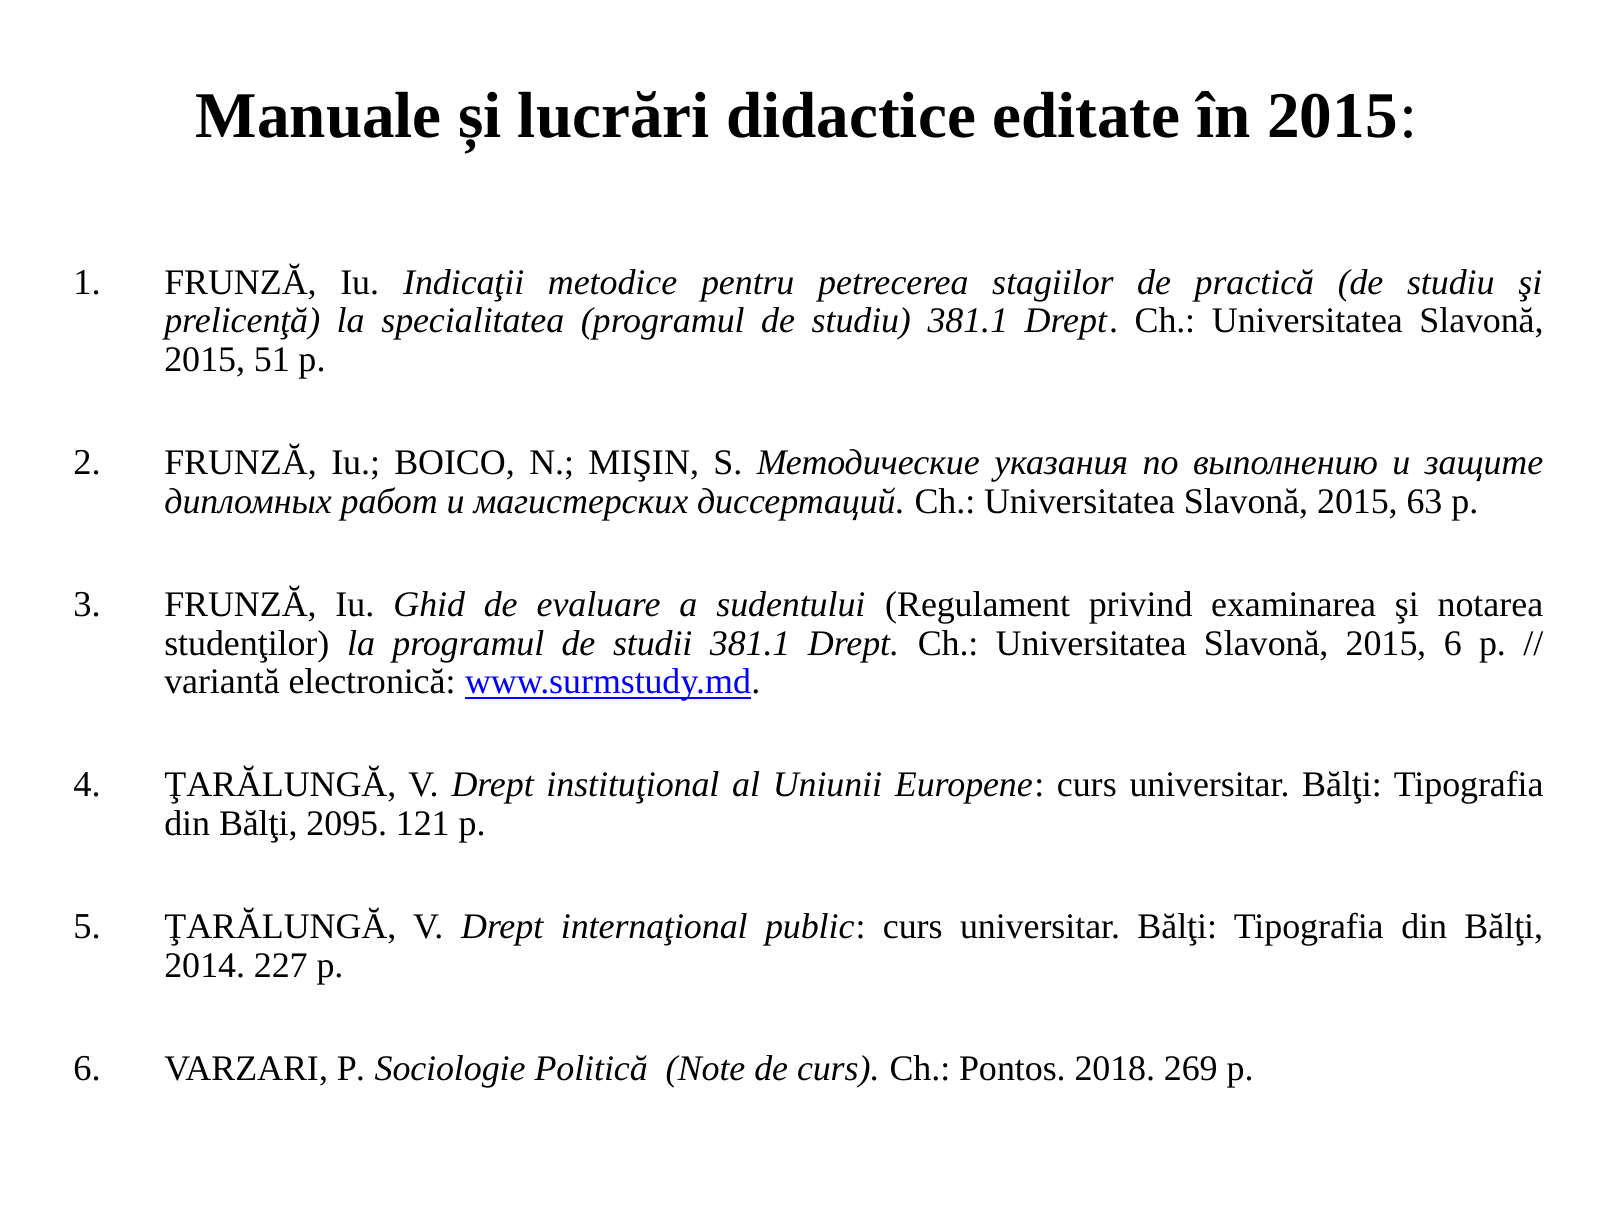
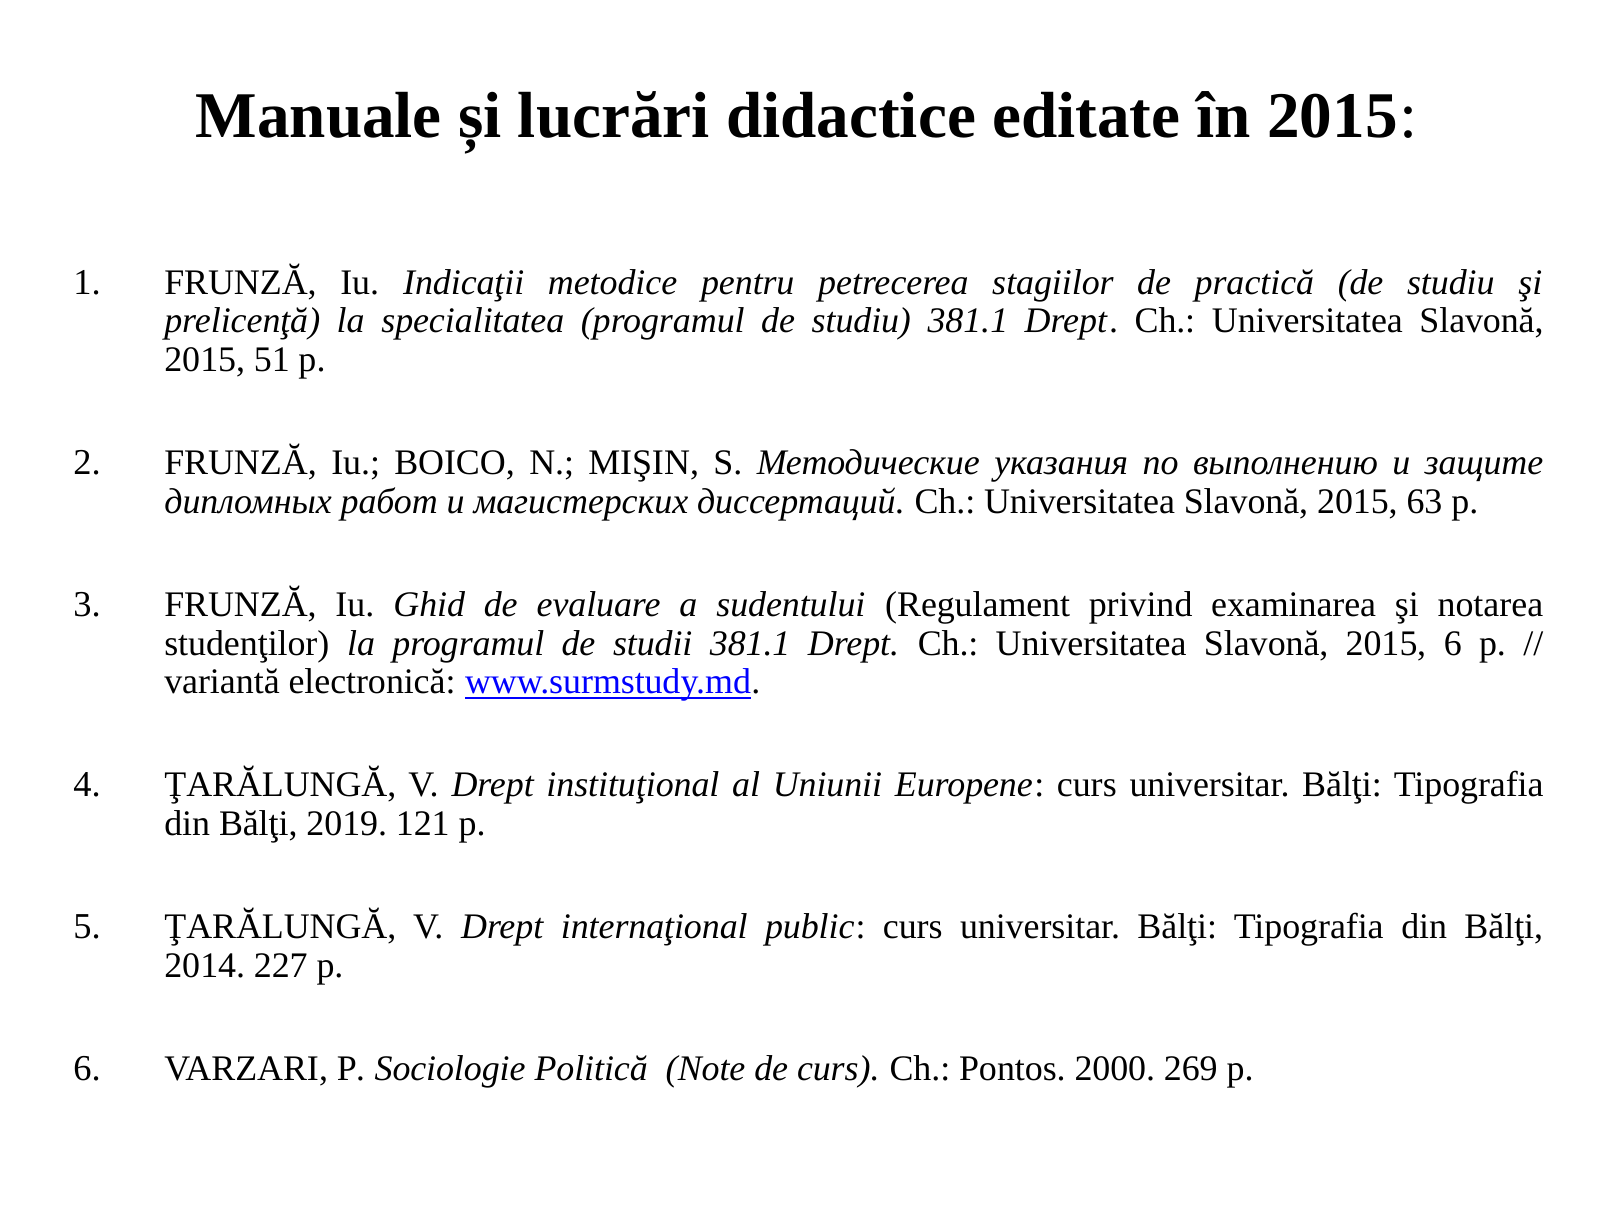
2095: 2095 -> 2019
2018: 2018 -> 2000
